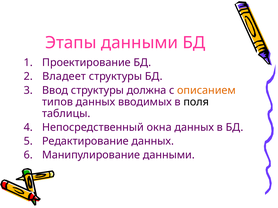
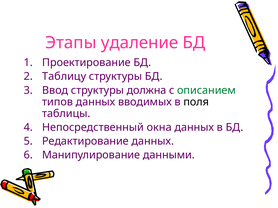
Этапы данными: данными -> удаление
Владеет: Владеет -> Таблицу
описанием colour: orange -> green
